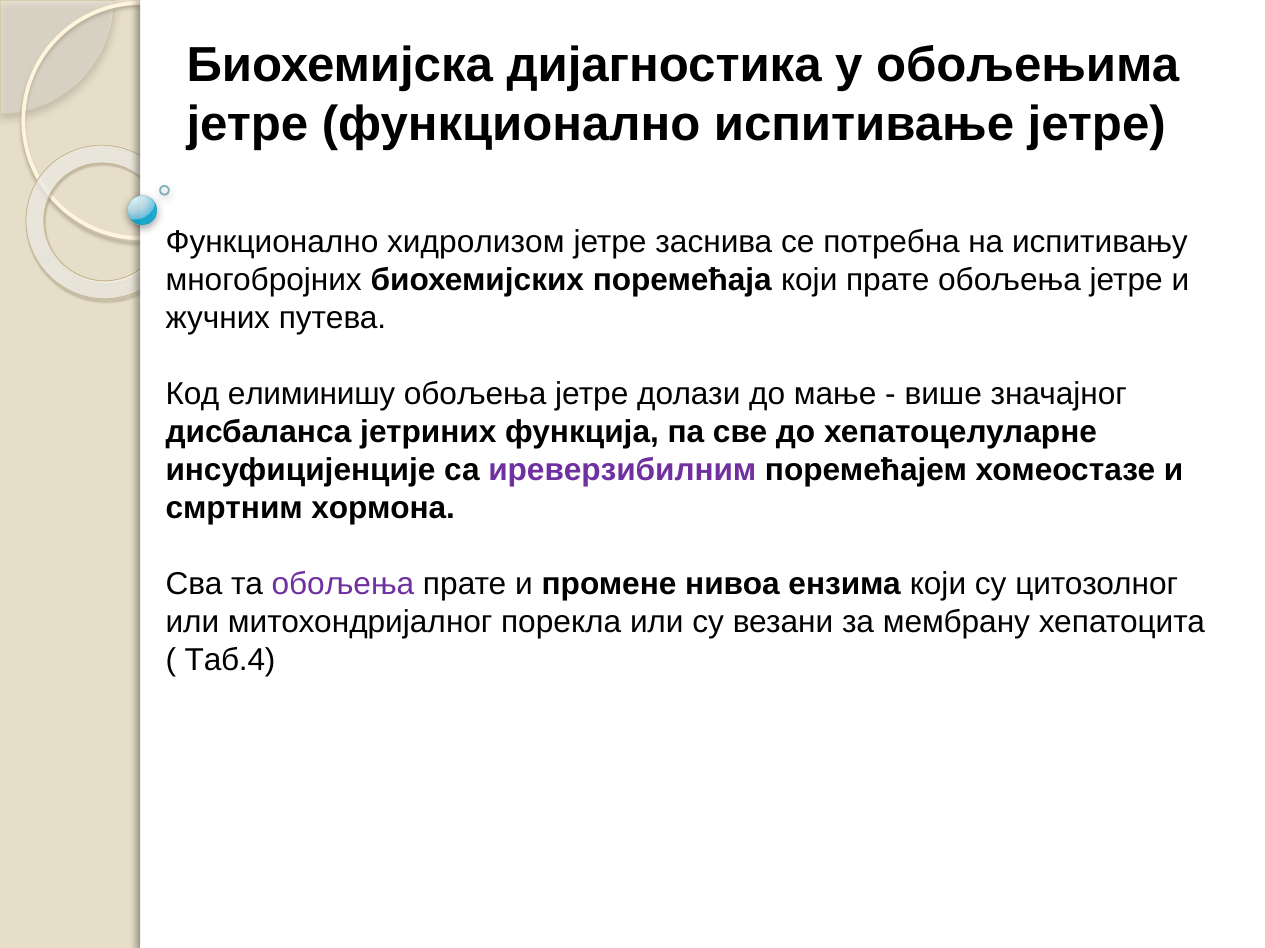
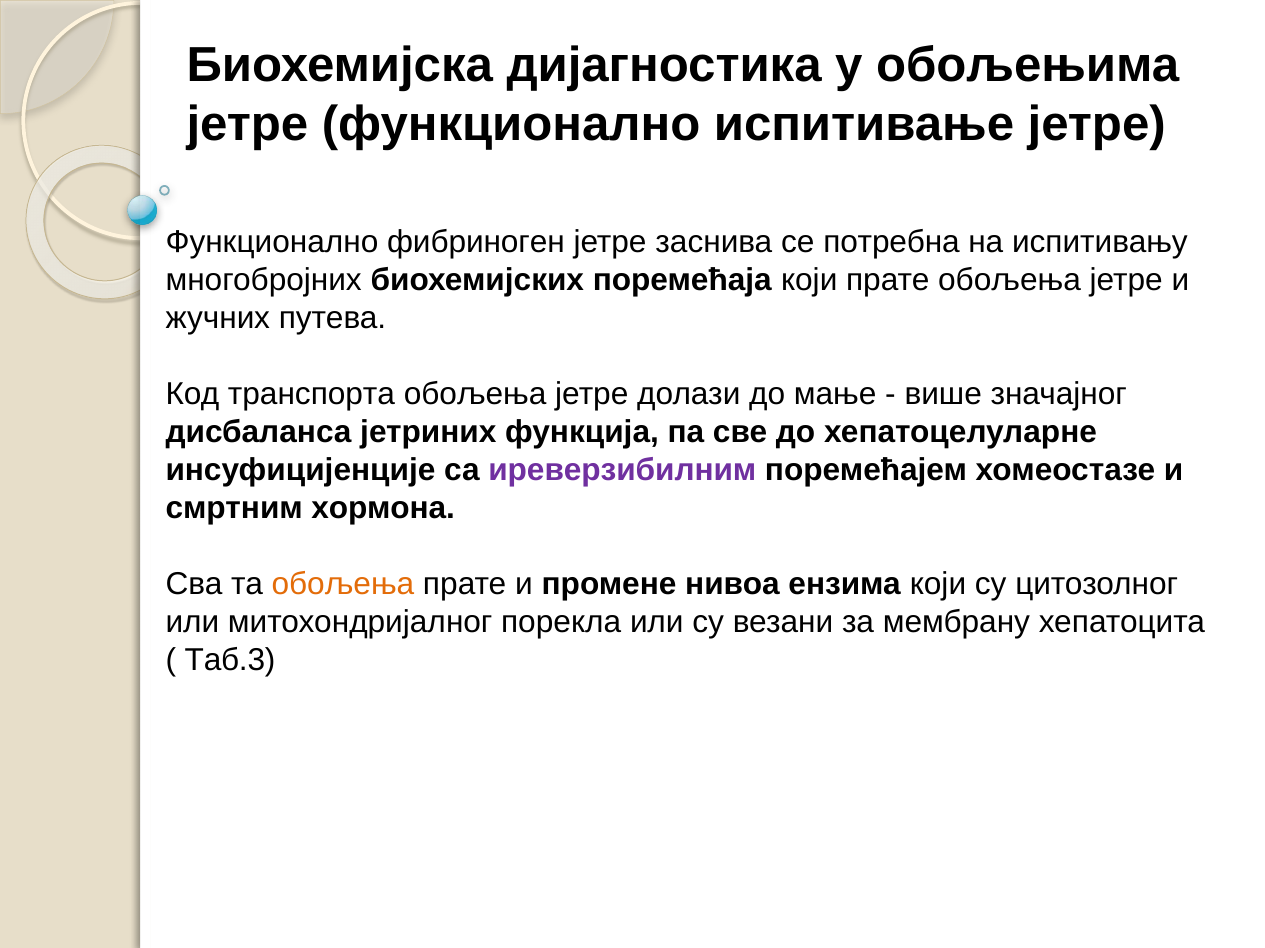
хидролизом: хидролизом -> фибриноген
елиминишу: елиминишу -> транспорта
обољења at (343, 584) colour: purple -> orange
Таб.4: Таб.4 -> Таб.3
